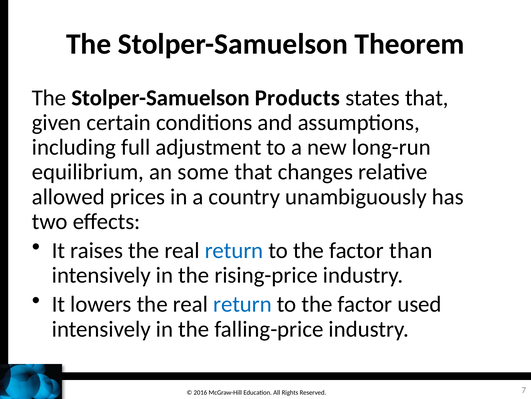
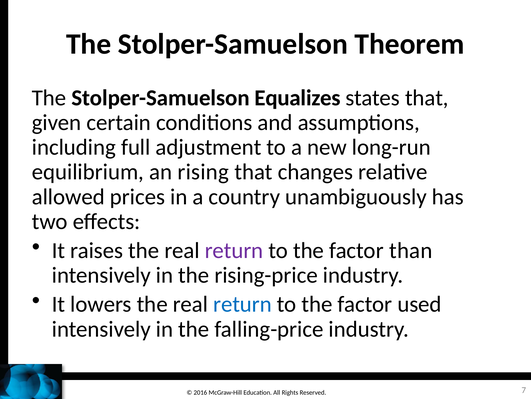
Products: Products -> Equalizes
some: some -> rising
return at (234, 250) colour: blue -> purple
